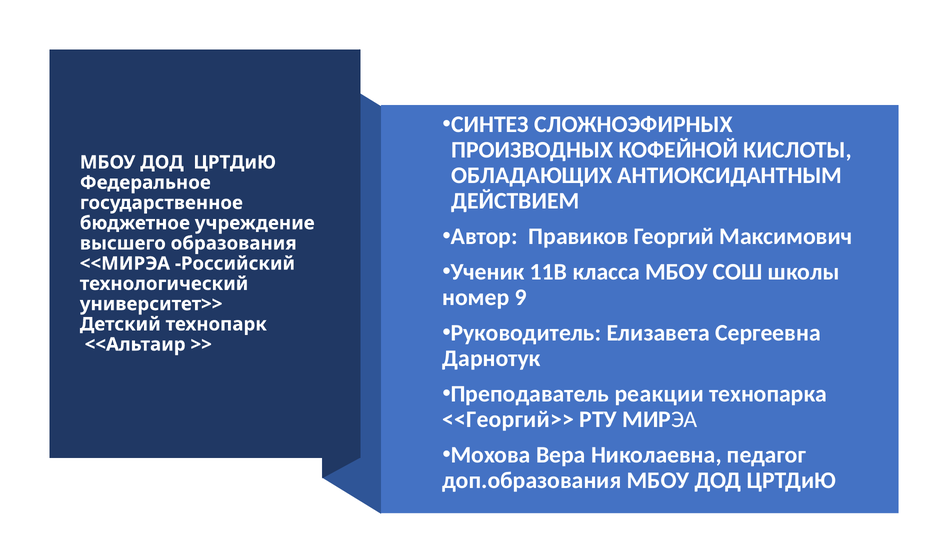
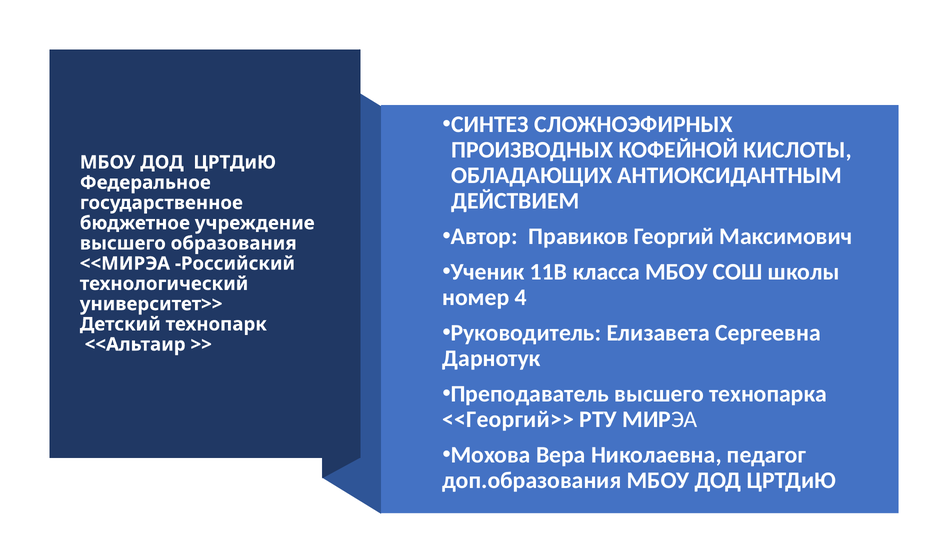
9: 9 -> 4
Преподаватель реакции: реакции -> высшего
